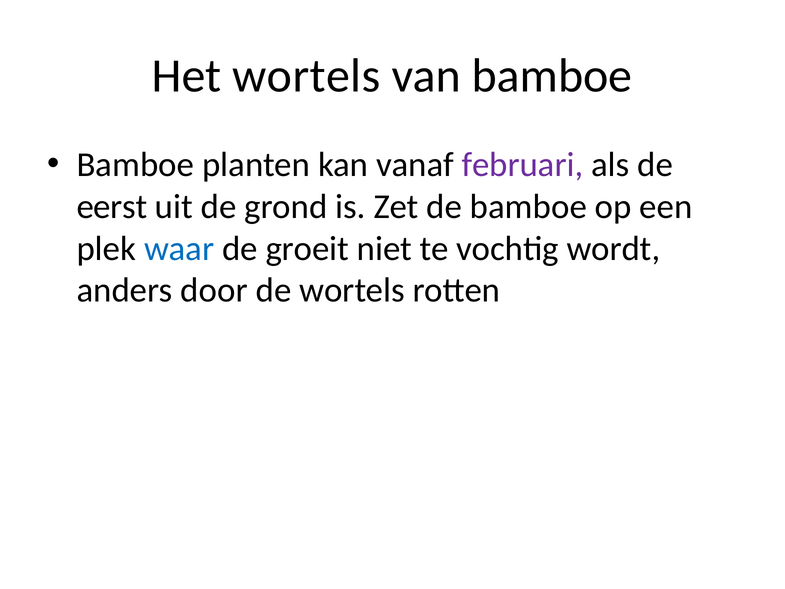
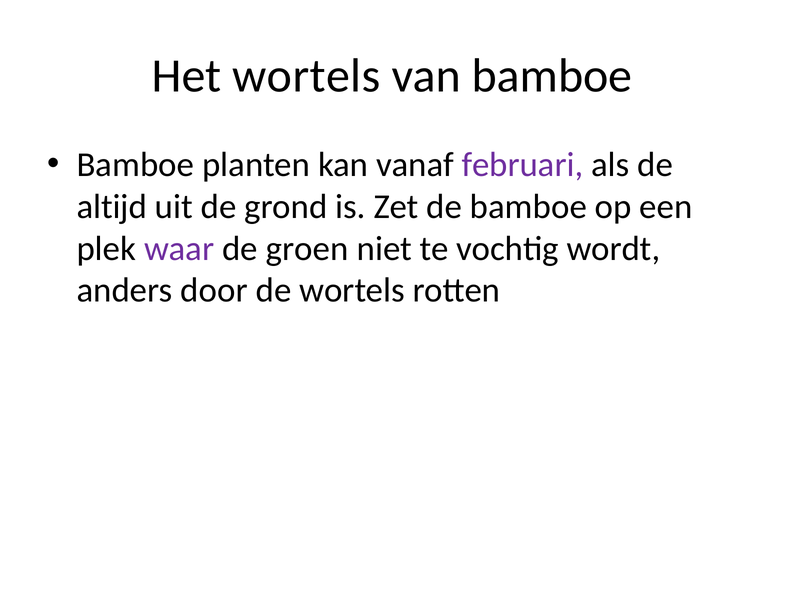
eerst: eerst -> altijd
waar colour: blue -> purple
groeit: groeit -> groen
